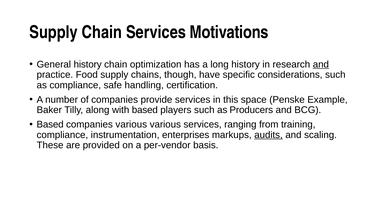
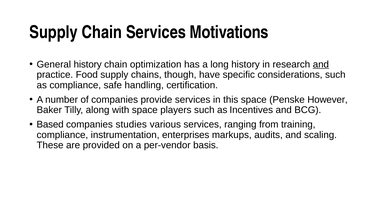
Example: Example -> However
with based: based -> space
Producers: Producers -> Incentives
companies various: various -> studies
audits underline: present -> none
